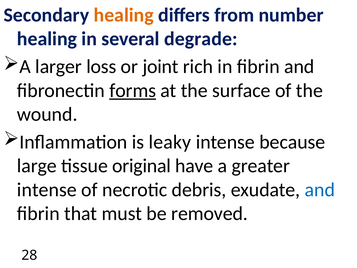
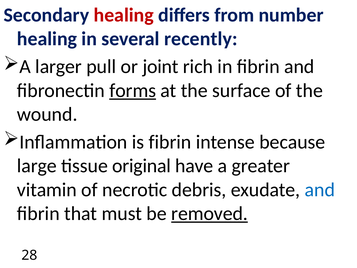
healing at (124, 15) colour: orange -> red
degrade: degrade -> recently
loss: loss -> pull
is leaky: leaky -> fibrin
intense at (47, 190): intense -> vitamin
removed underline: none -> present
